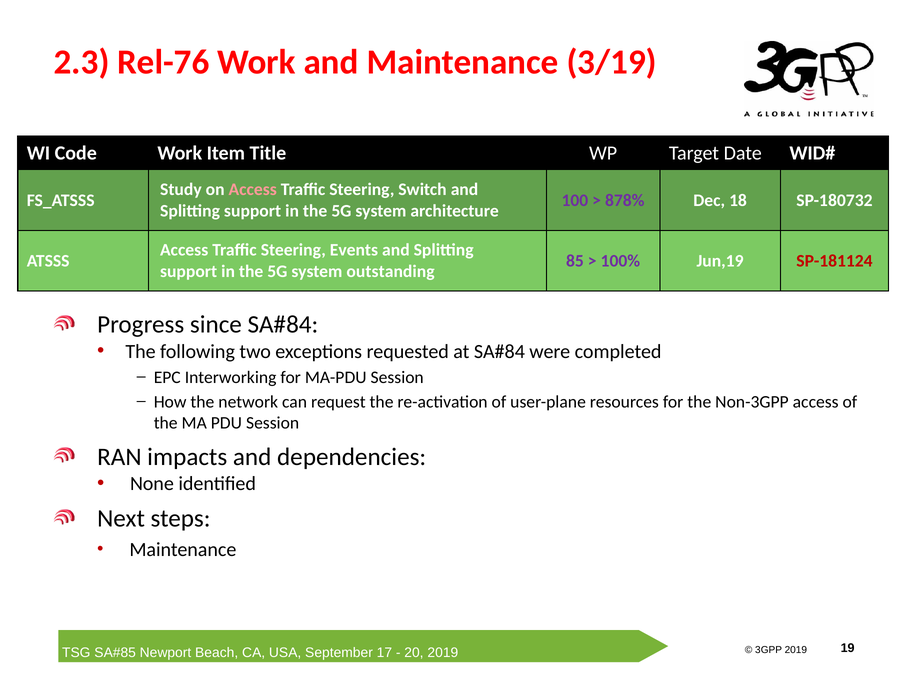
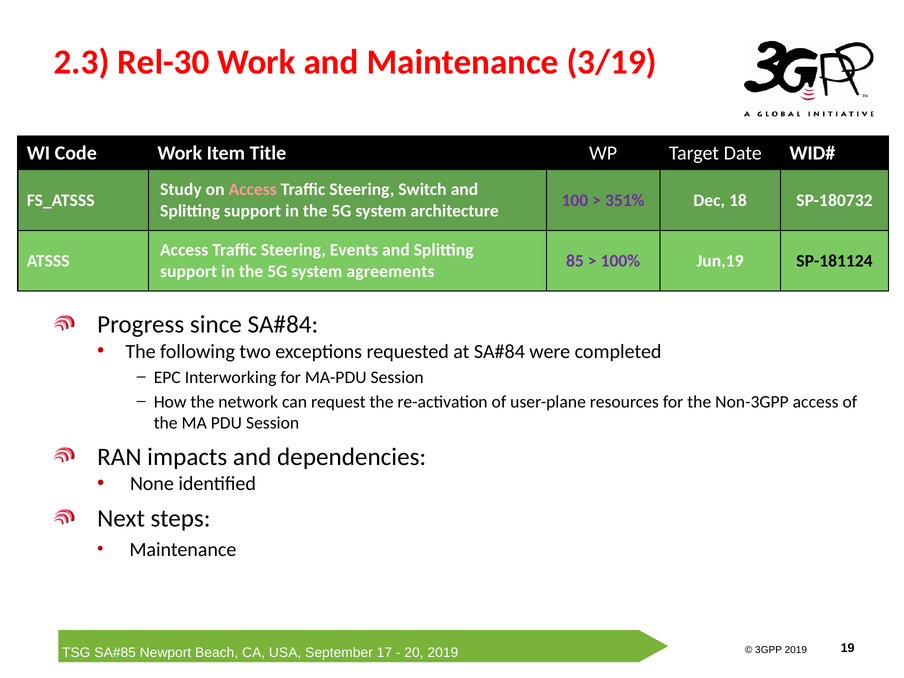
Rel-76: Rel-76 -> Rel-30
878%: 878% -> 351%
SP-181124 colour: red -> black
outstanding: outstanding -> agreements
